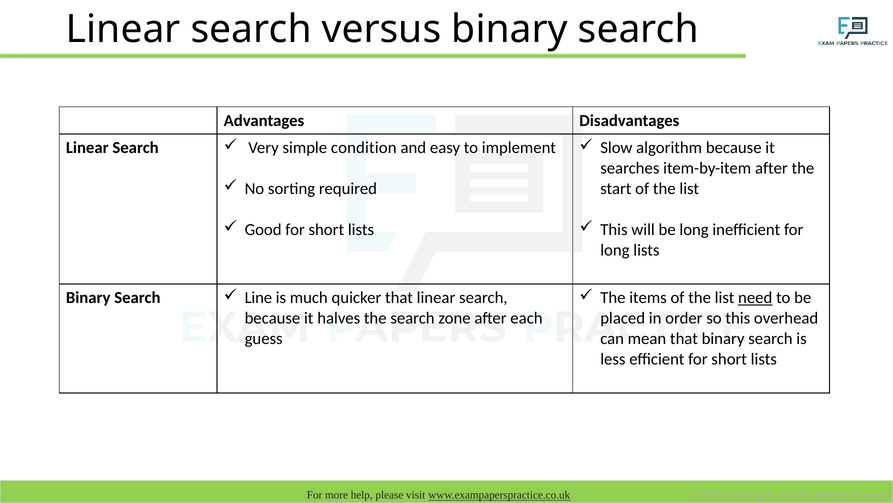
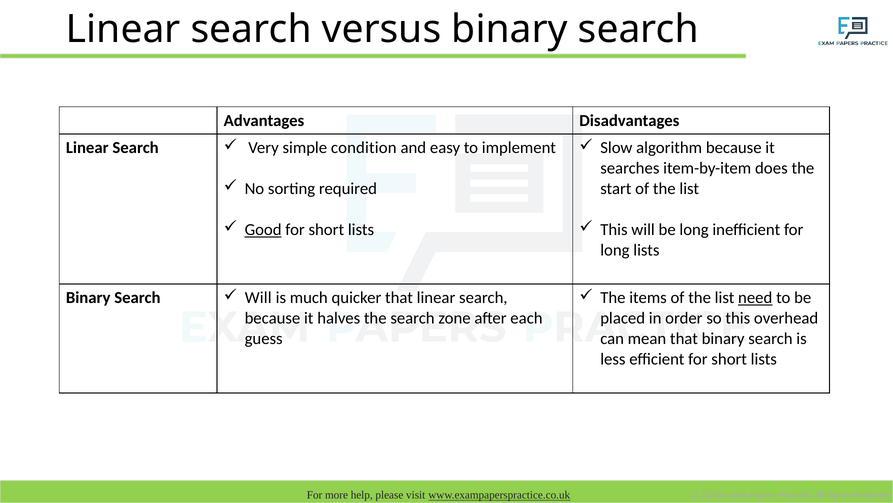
item-by-item after: after -> does
Good underline: none -> present
Line at (258, 297): Line -> Will
